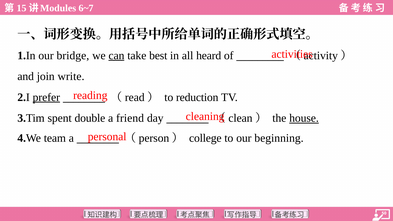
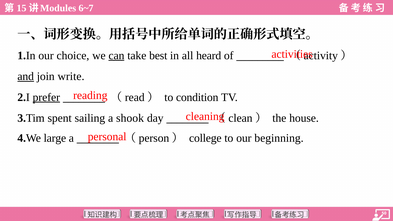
bridge: bridge -> choice
and underline: none -> present
reduction: reduction -> condition
double: double -> sailing
friend: friend -> shook
house underline: present -> none
team: team -> large
